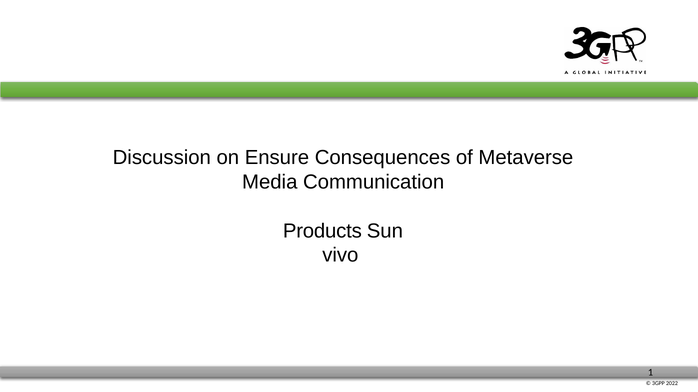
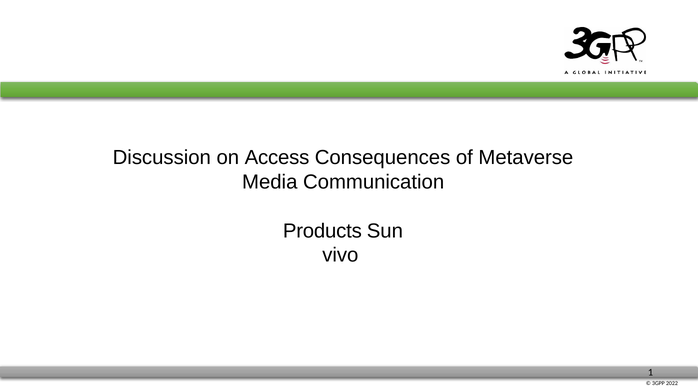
Ensure: Ensure -> Access
